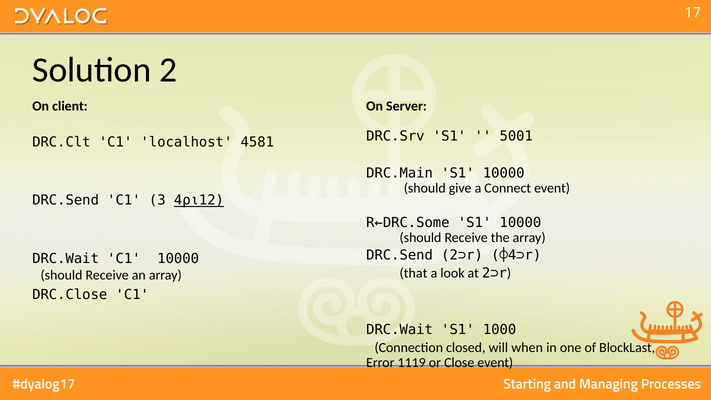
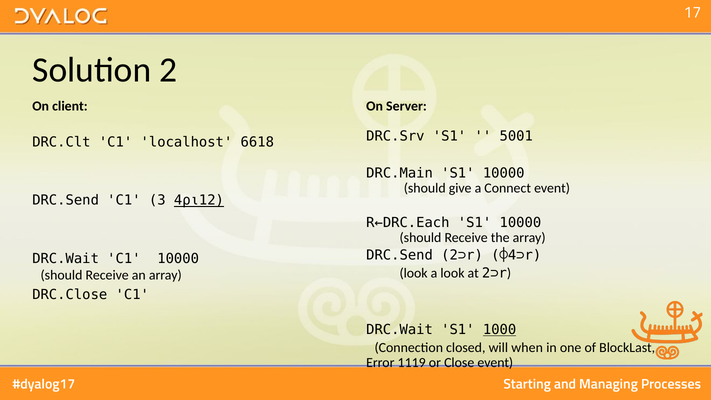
4581: 4581 -> 6618
R←DRC.Some: R←DRC.Some -> R←DRC.Each
that at (413, 273): that -> look
1000 underline: none -> present
